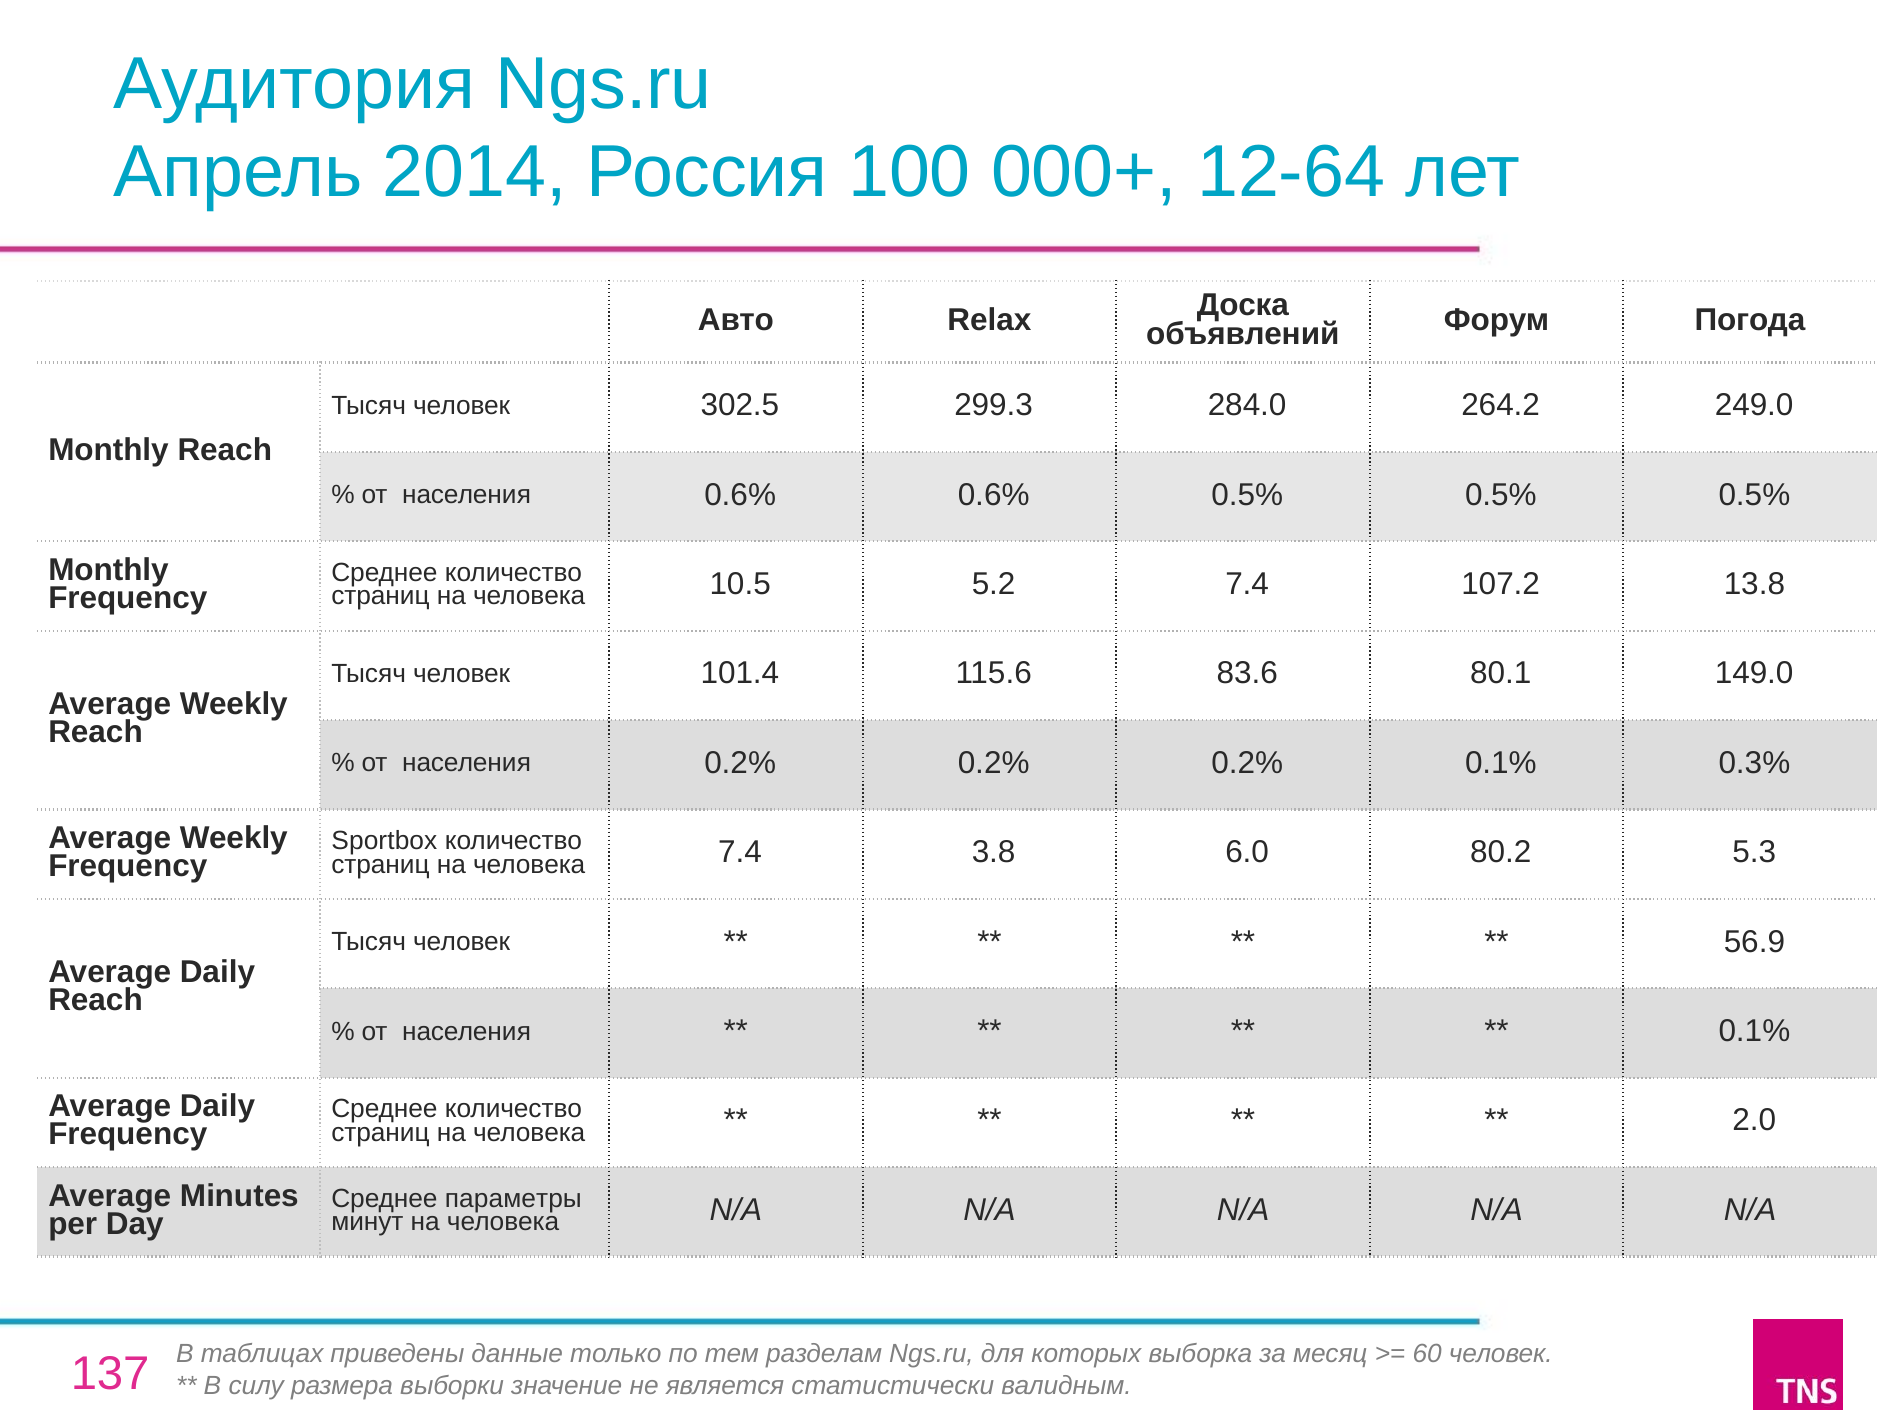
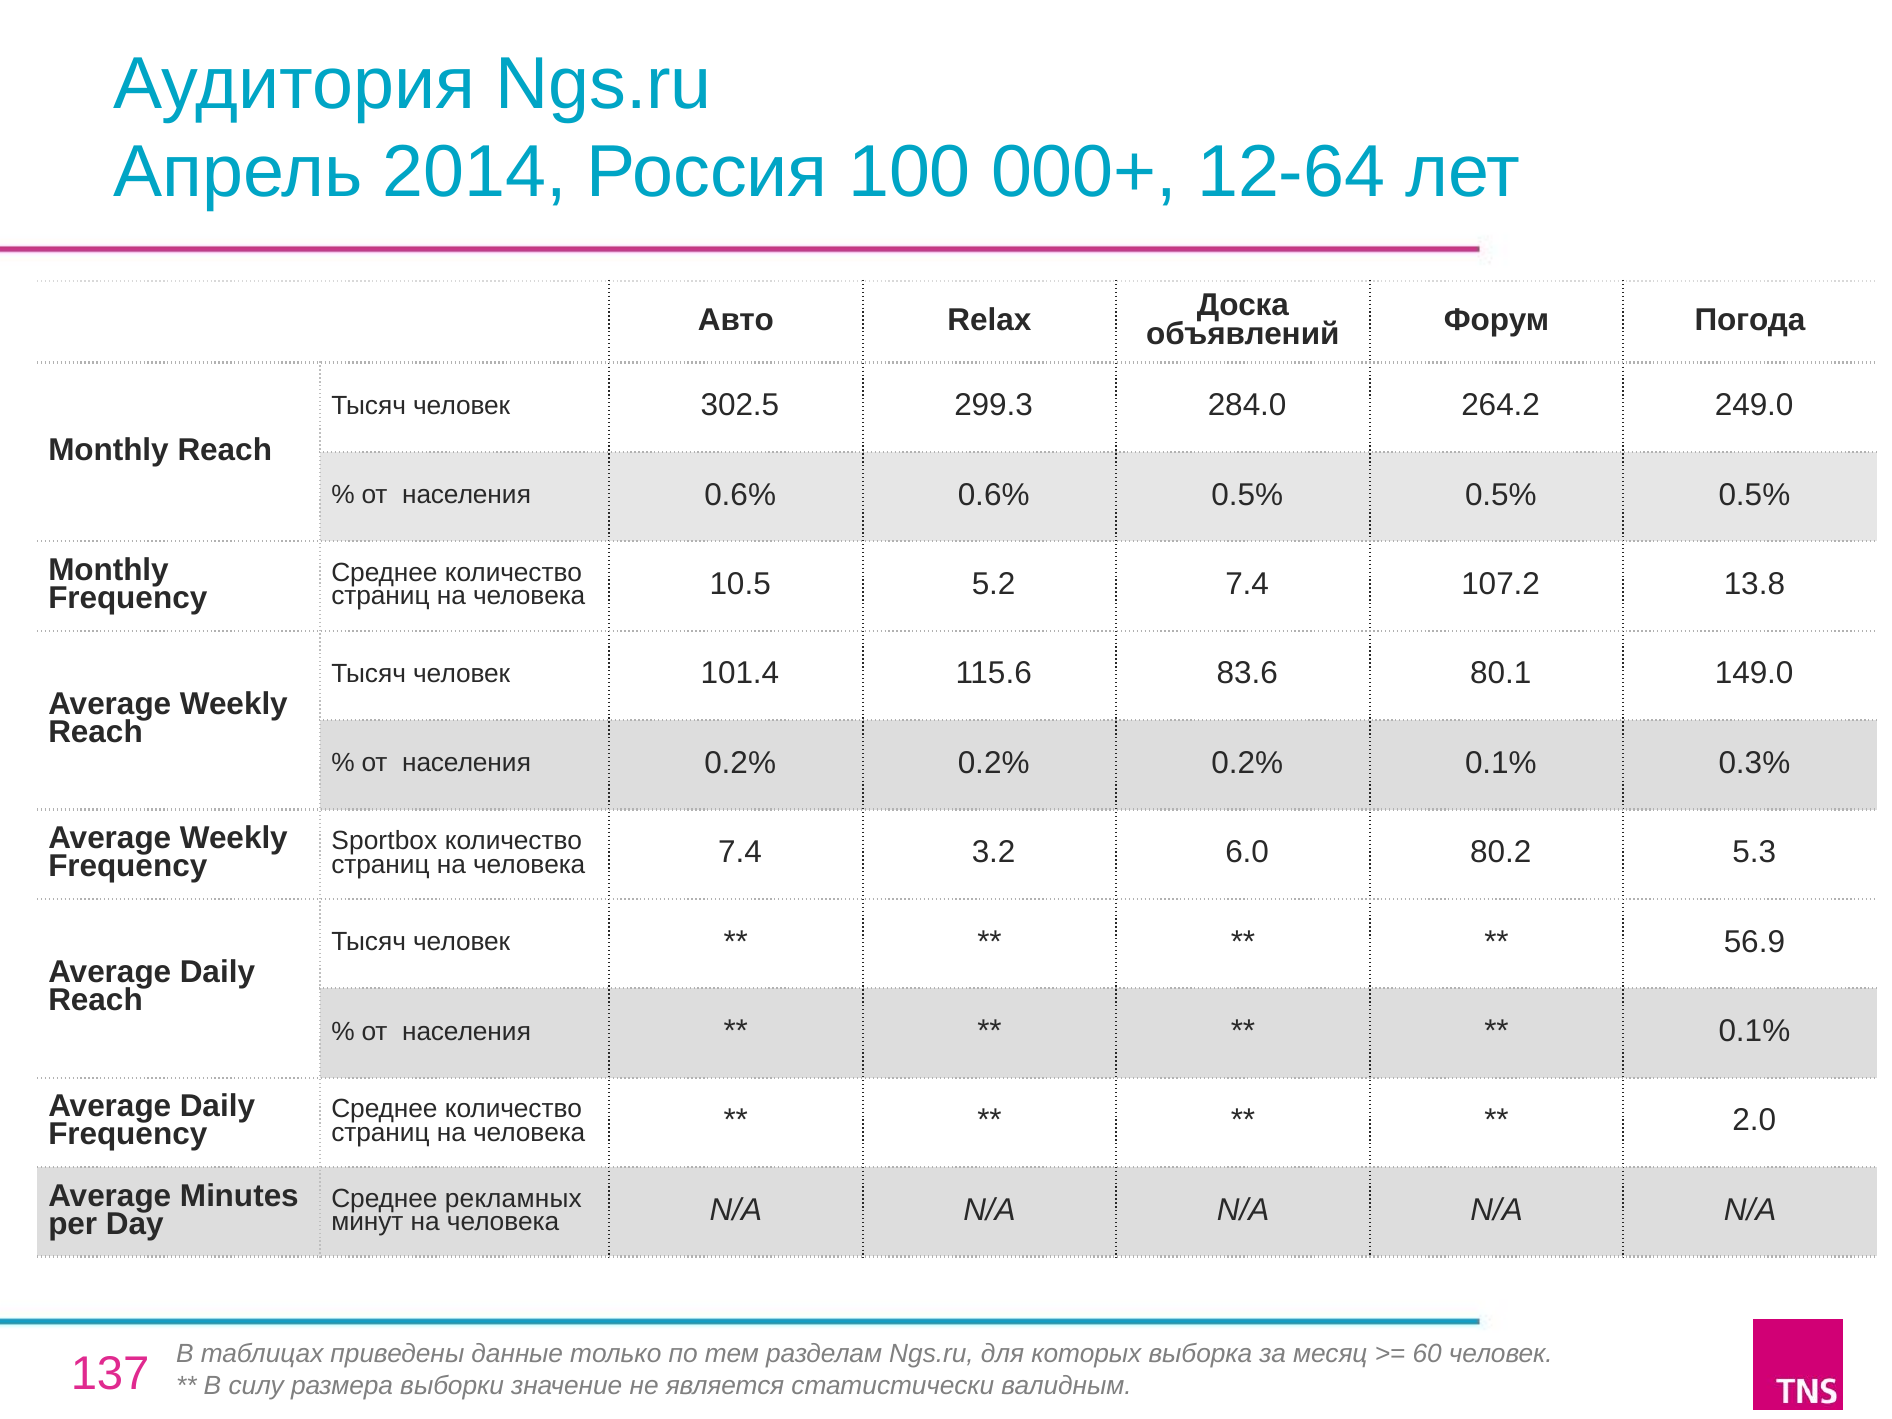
3.8: 3.8 -> 3.2
параметры: параметры -> рекламных
